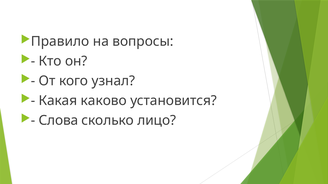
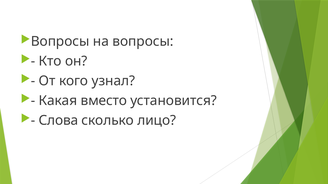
Правило at (60, 42): Правило -> Вопросы
каково: каково -> вместо
